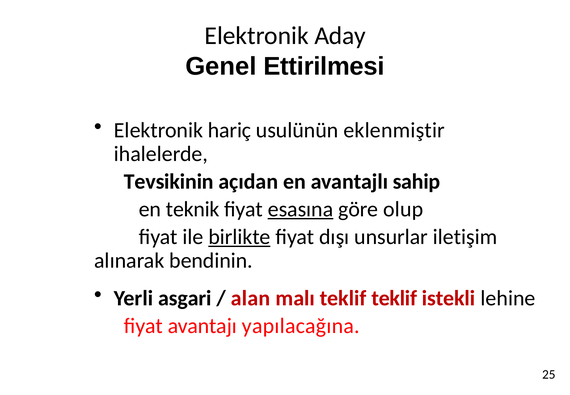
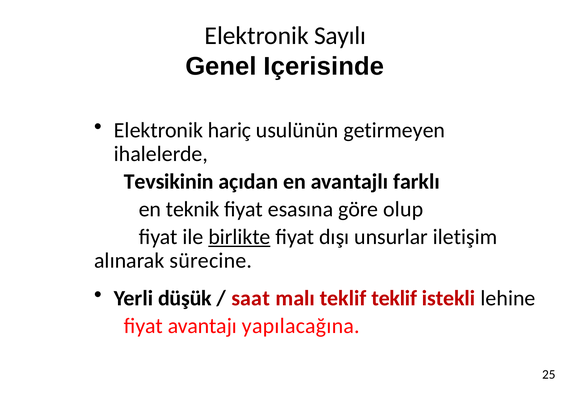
Aday: Aday -> Sayılı
Ettirilmesi: Ettirilmesi -> Içerisinde
eklenmiştir: eklenmiştir -> getirmeyen
sahip: sahip -> farklı
esasına underline: present -> none
bendinin: bendinin -> sürecine
asgari: asgari -> düşük
alan: alan -> saat
